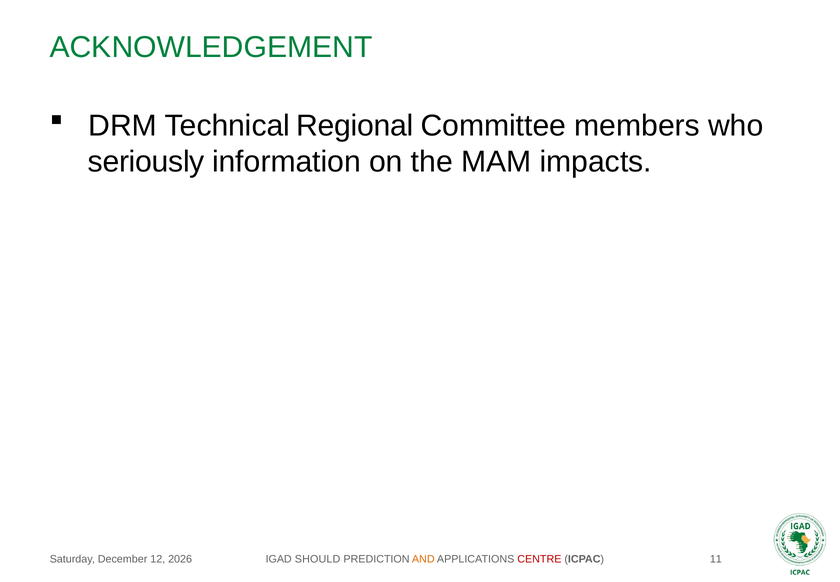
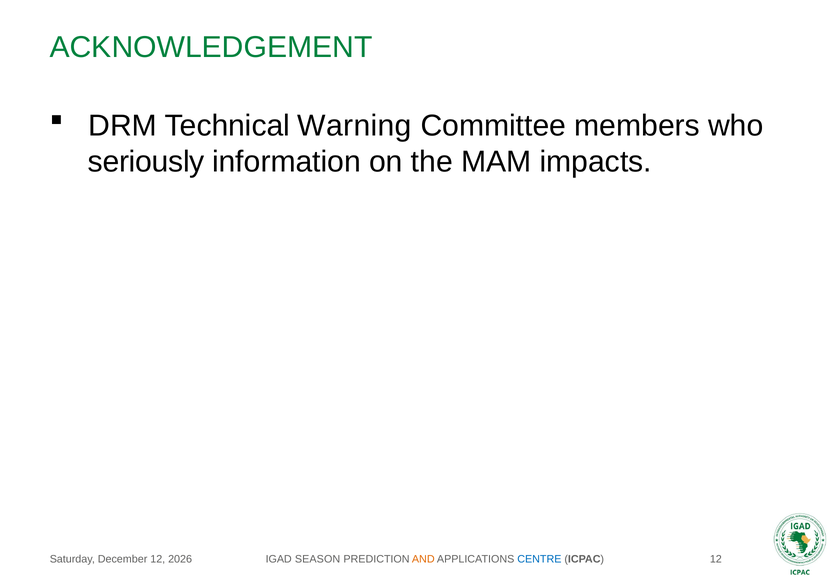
Regional: Regional -> Warning
SHOULD: SHOULD -> SEASON
CENTRE colour: red -> blue
11 at (716, 559): 11 -> 12
